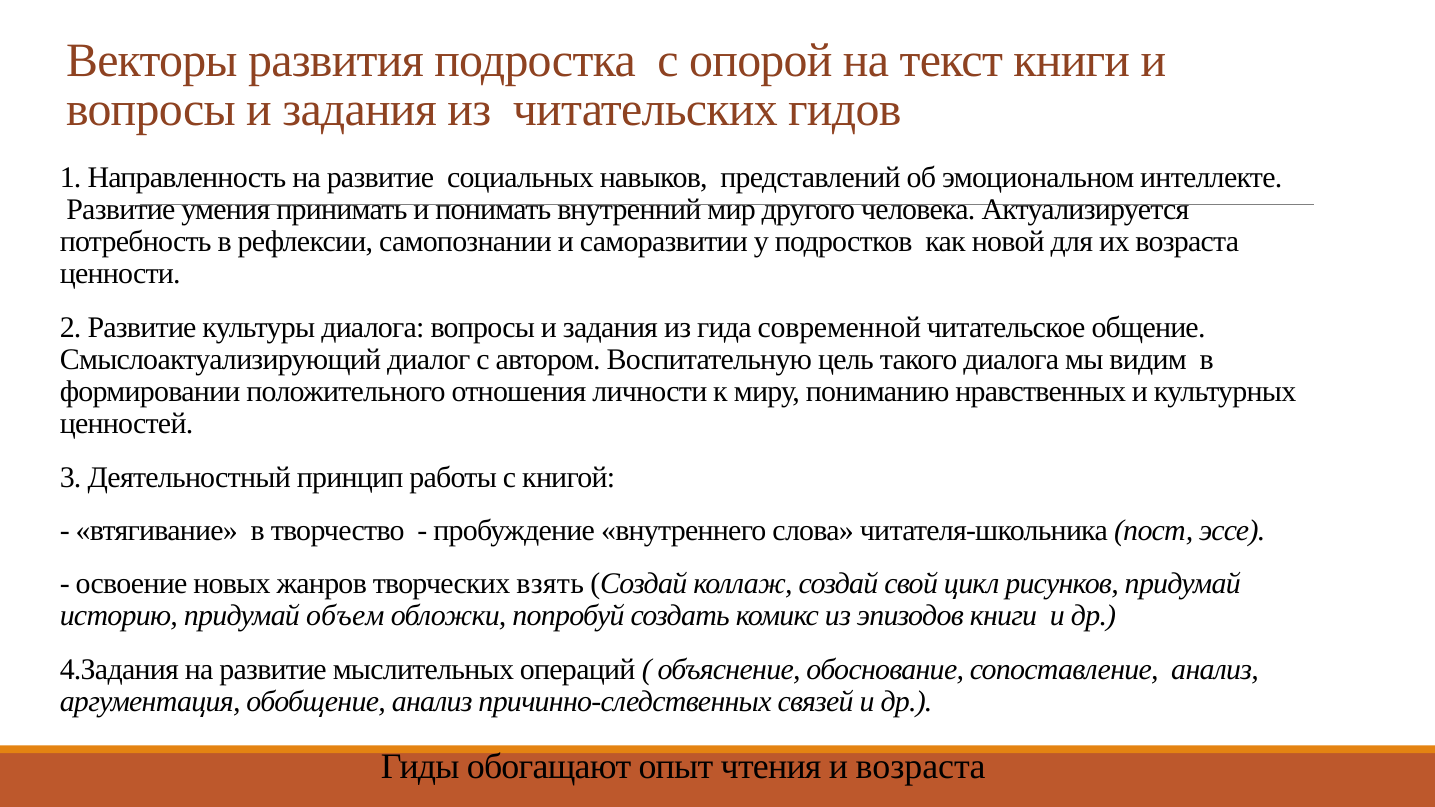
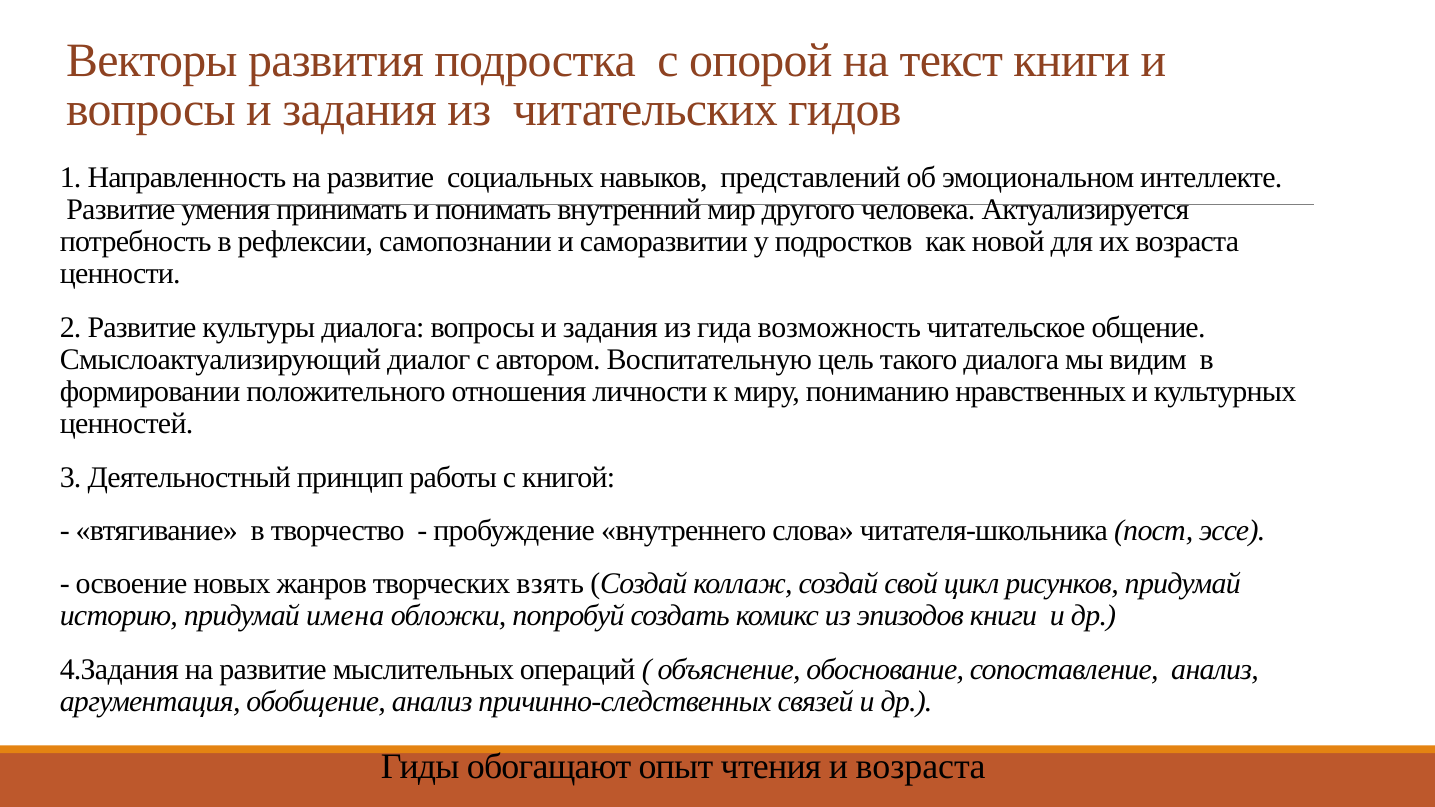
современной: современной -> возможность
объем: объем -> имена
